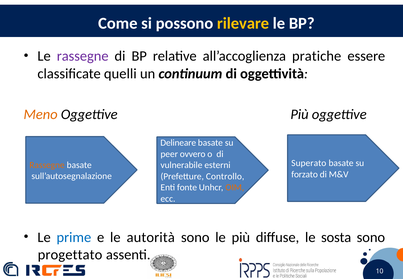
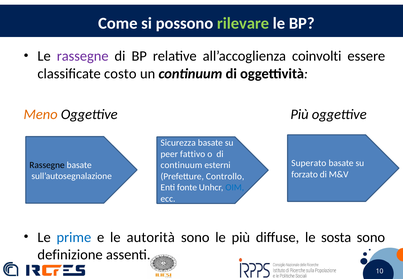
rilevare colour: yellow -> light green
pratiche: pratiche -> coinvolti
quelli: quelli -> costo
Delineare: Delineare -> Sicurezza
ovvero: ovvero -> fattivo
Rassegne at (47, 165) colour: orange -> black
vulnerabile at (181, 165): vulnerabile -> continuum
OIM colour: orange -> blue
progettato: progettato -> definizione
